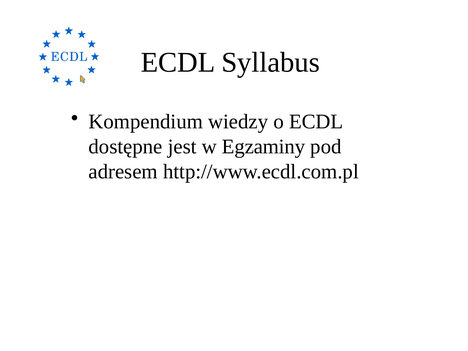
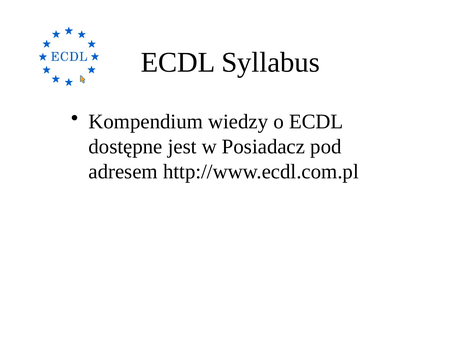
Egzaminy: Egzaminy -> Posiadacz
